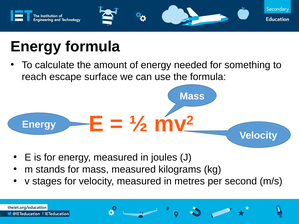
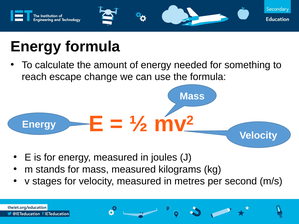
surface: surface -> change
